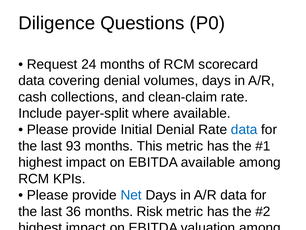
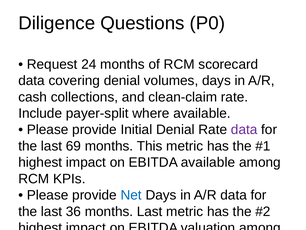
data at (244, 129) colour: blue -> purple
93: 93 -> 69
months Risk: Risk -> Last
